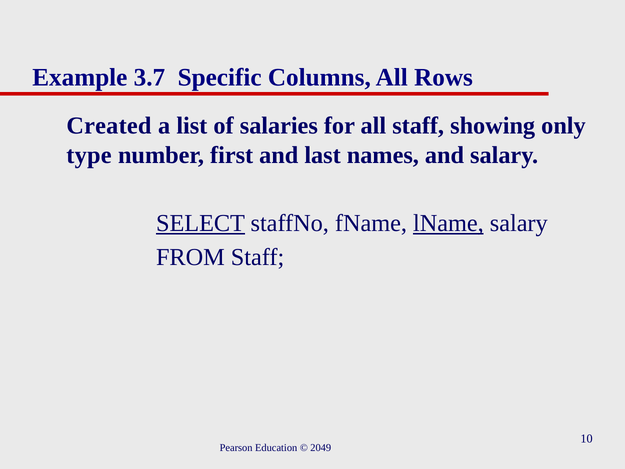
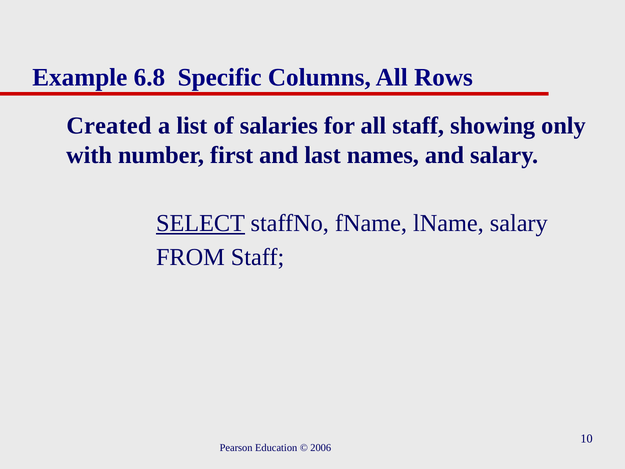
3.7: 3.7 -> 6.8
type: type -> with
lName underline: present -> none
2049: 2049 -> 2006
